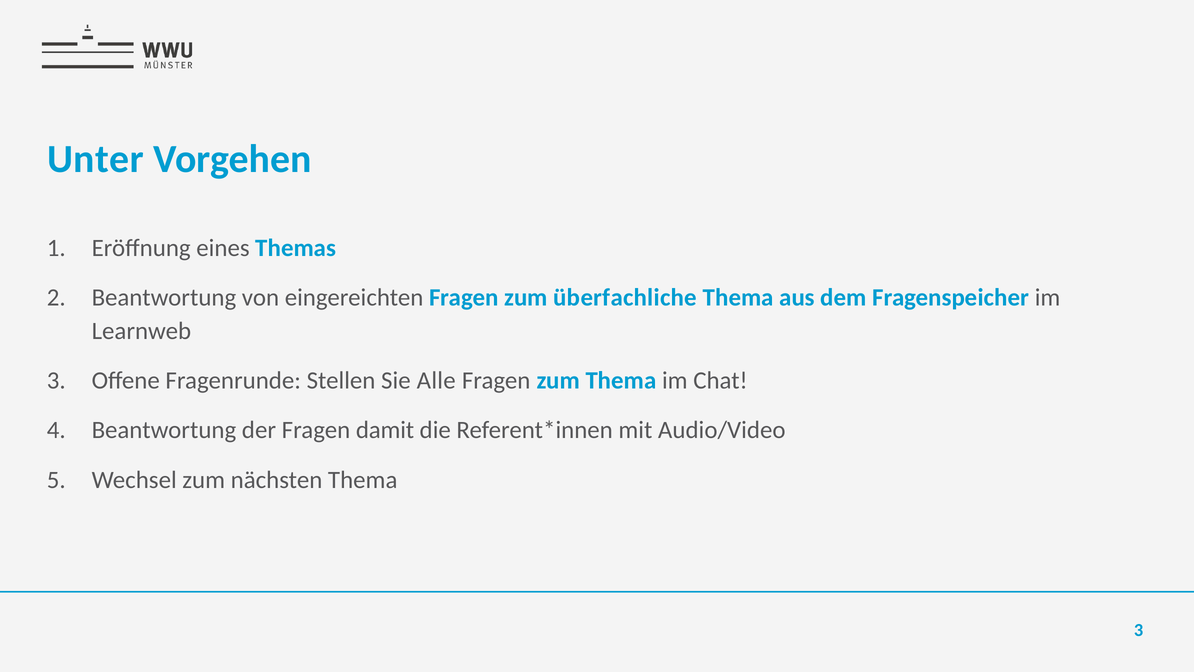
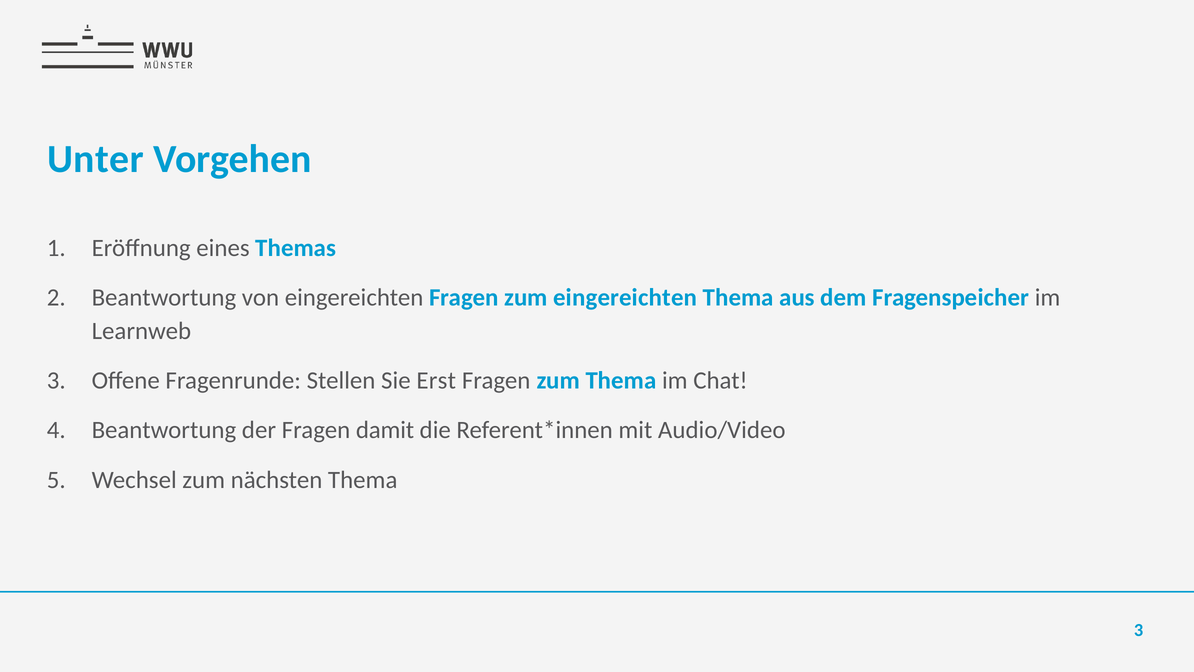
zum überfachliche: überfachliche -> eingereichten
Alle: Alle -> Erst
